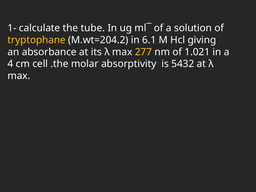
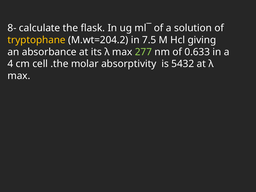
1-: 1- -> 8-
tube: tube -> flask
6.1: 6.1 -> 7.5
277 colour: yellow -> light green
1.021: 1.021 -> 0.633
